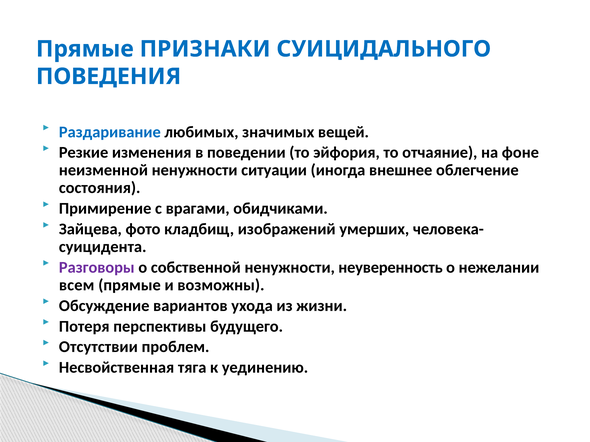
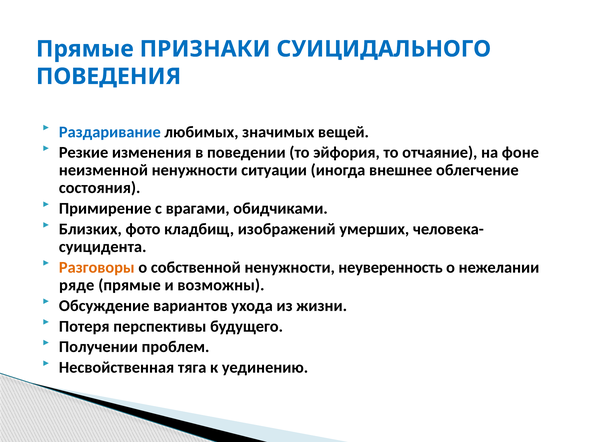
Зайцева: Зайцева -> Близких
Разговоры colour: purple -> orange
всем: всем -> ряде
Отсутствии: Отсутствии -> Получении
